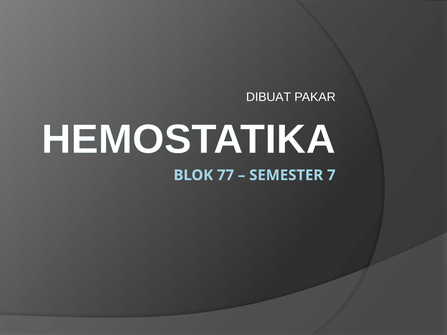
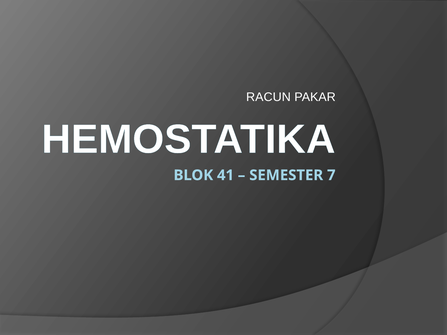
DIBUAT: DIBUAT -> RACUN
77: 77 -> 41
